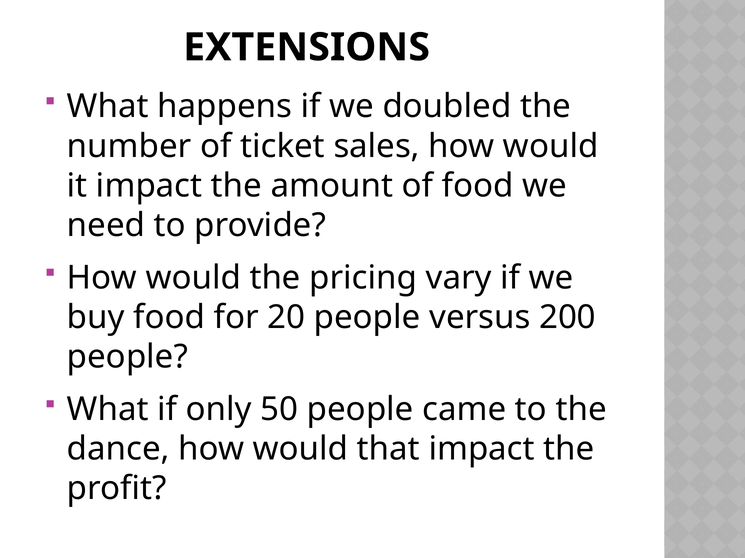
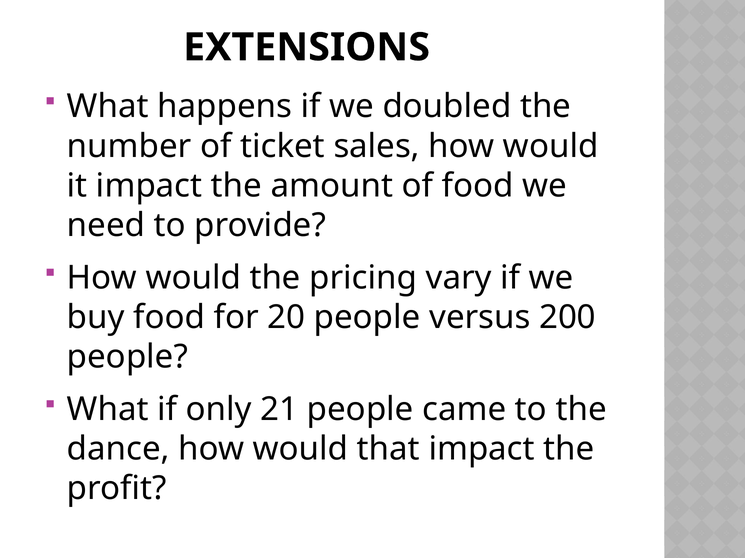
50: 50 -> 21
